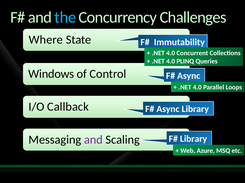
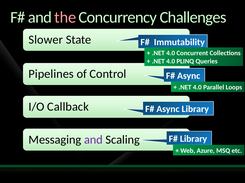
the colour: light blue -> pink
Where: Where -> Slower
Windows: Windows -> Pipelines
